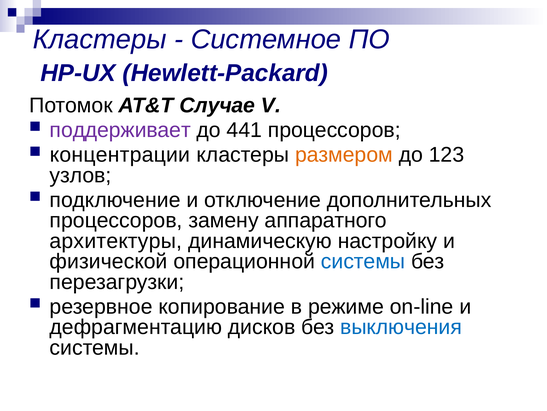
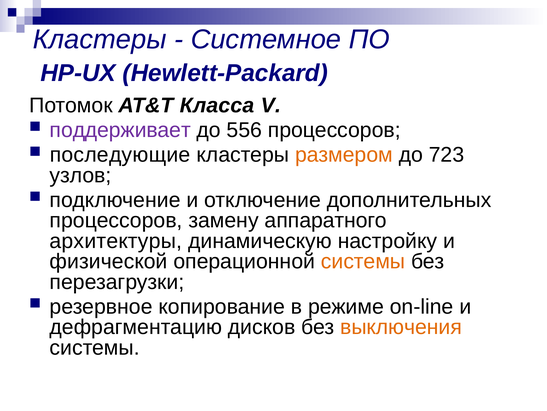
Случае: Случае -> Класса
441: 441 -> 556
концентрации: концентрации -> последующие
123: 123 -> 723
системы at (363, 261) colour: blue -> orange
выключения colour: blue -> orange
